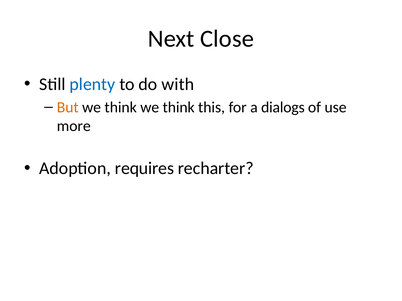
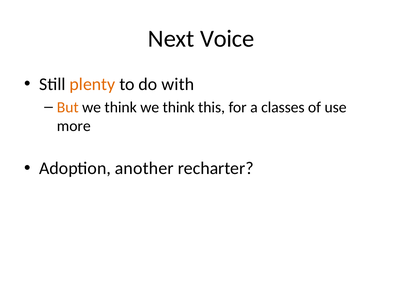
Close: Close -> Voice
plenty colour: blue -> orange
dialogs: dialogs -> classes
requires: requires -> another
